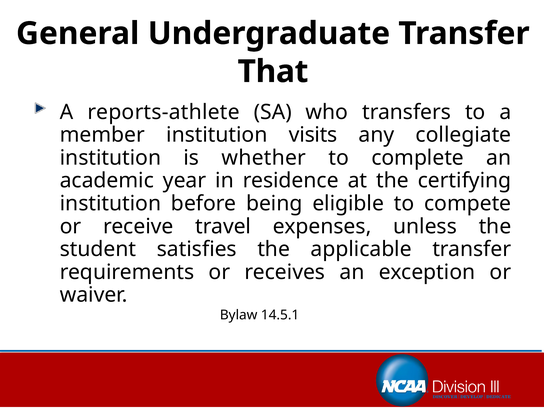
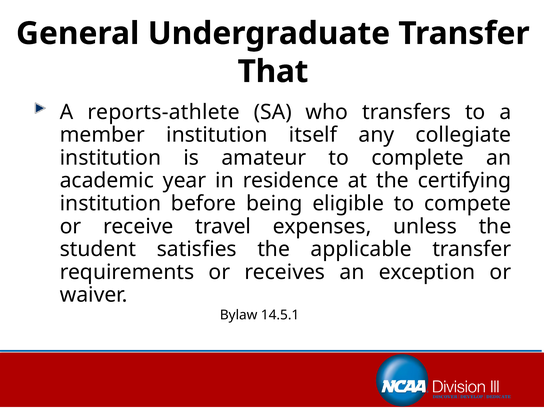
visits: visits -> itself
whether: whether -> amateur
